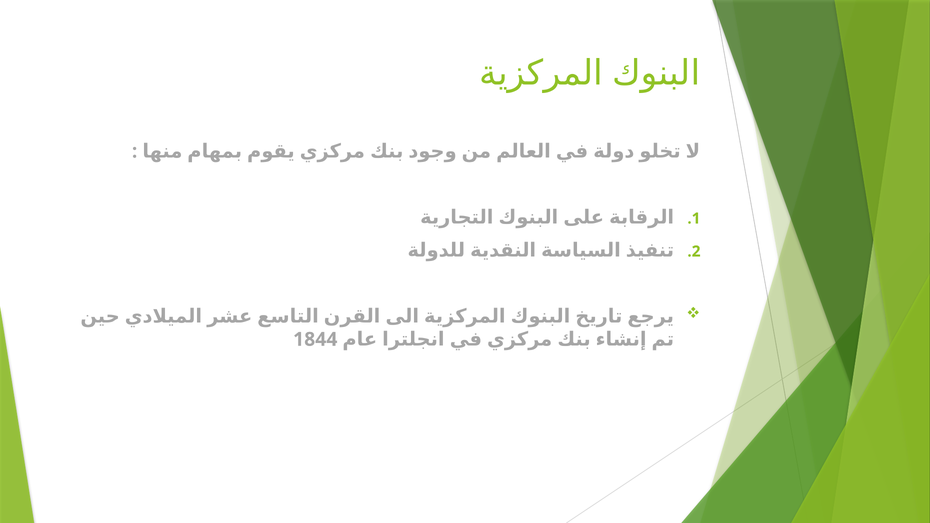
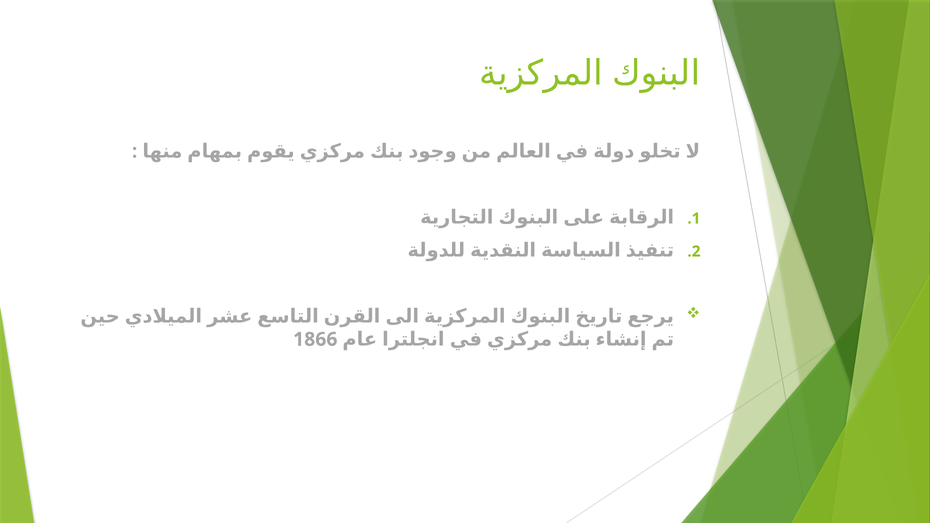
1844: 1844 -> 1866
